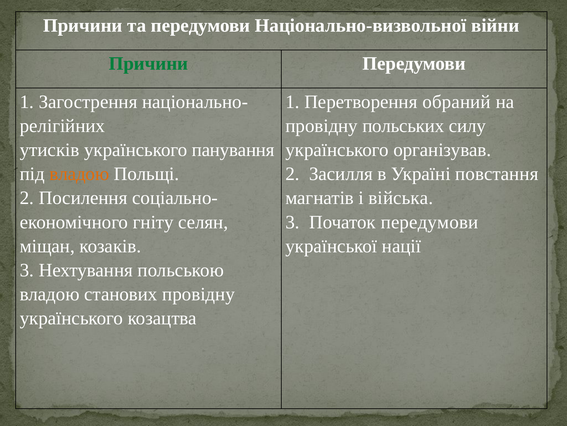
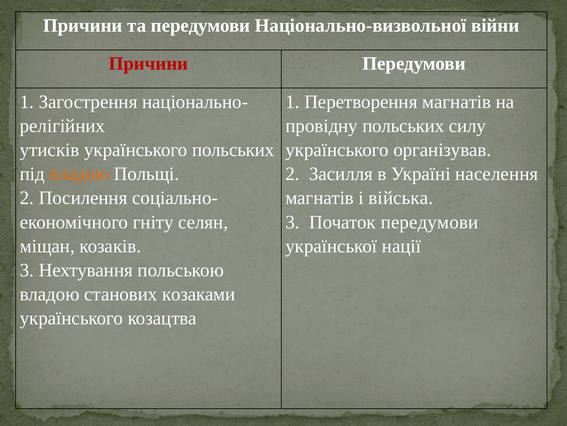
Причини at (148, 64) colour: green -> red
Перетворення обраний: обраний -> магнатів
українського панування: панування -> польських
повстання: повстання -> населення
станових провідну: провідну -> козаками
